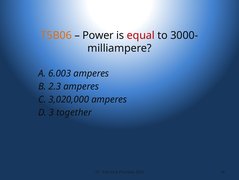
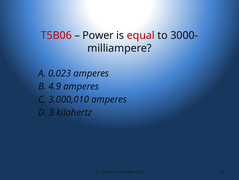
T5B06 colour: orange -> red
6.003: 6.003 -> 0.023
2.3: 2.3 -> 4.9
3,020,000: 3,020,000 -> 3,000,010
together: together -> kilohertz
